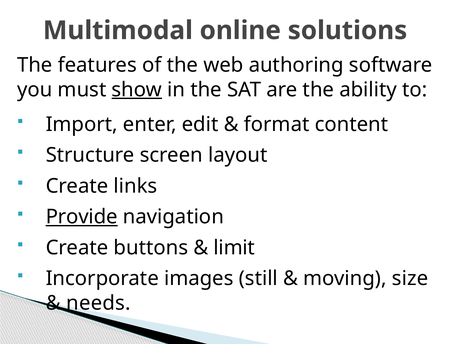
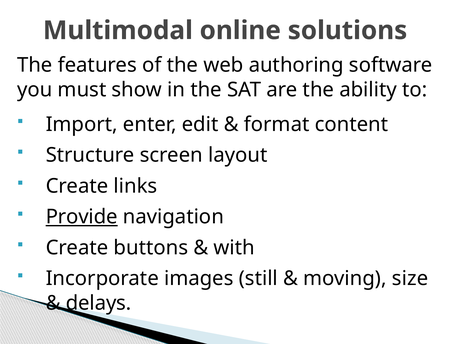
show underline: present -> none
limit: limit -> with
needs: needs -> delays
